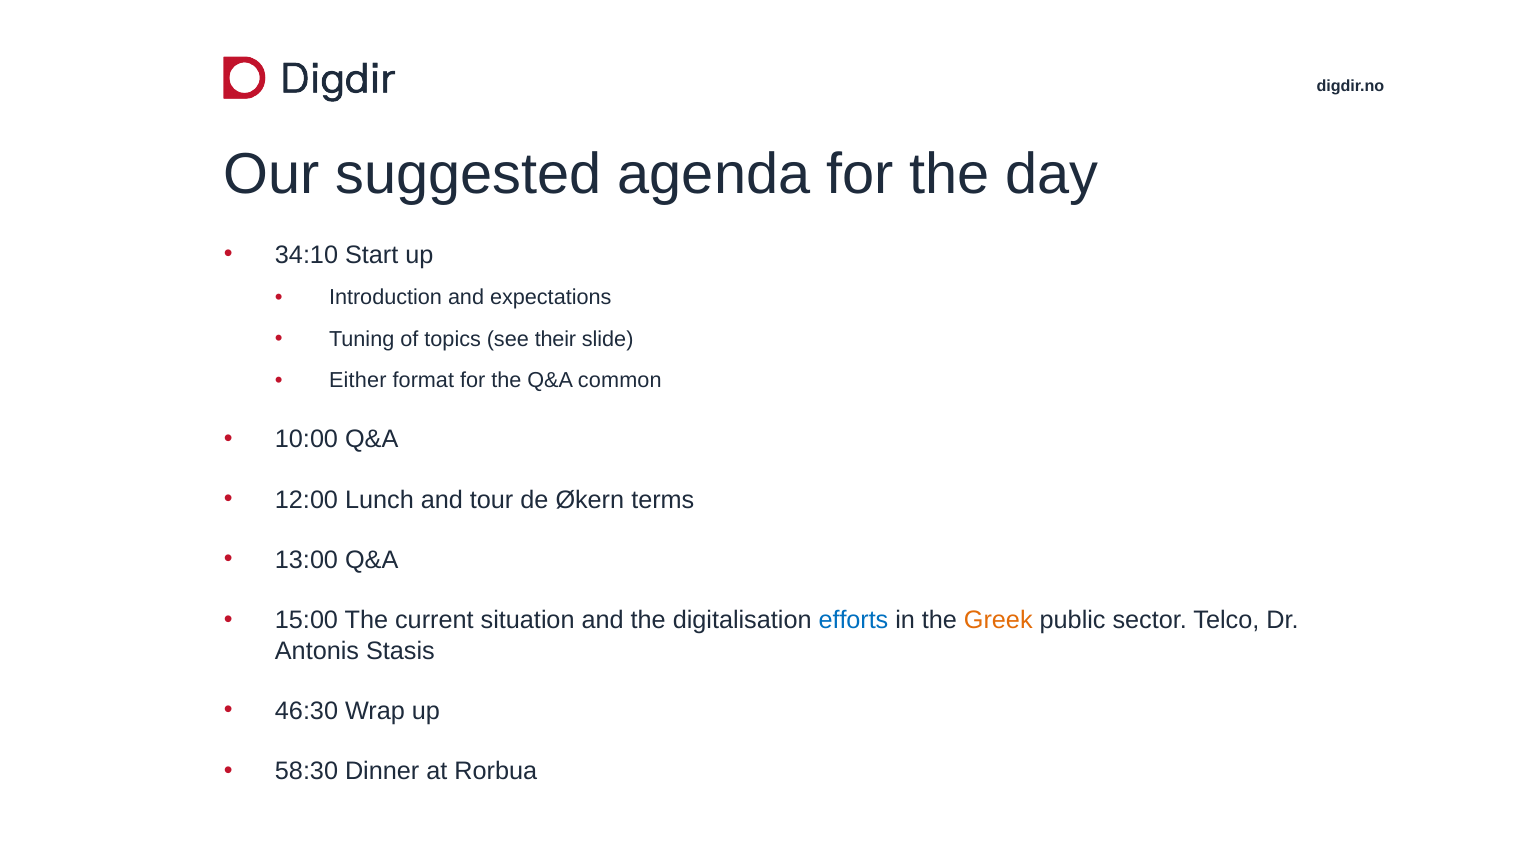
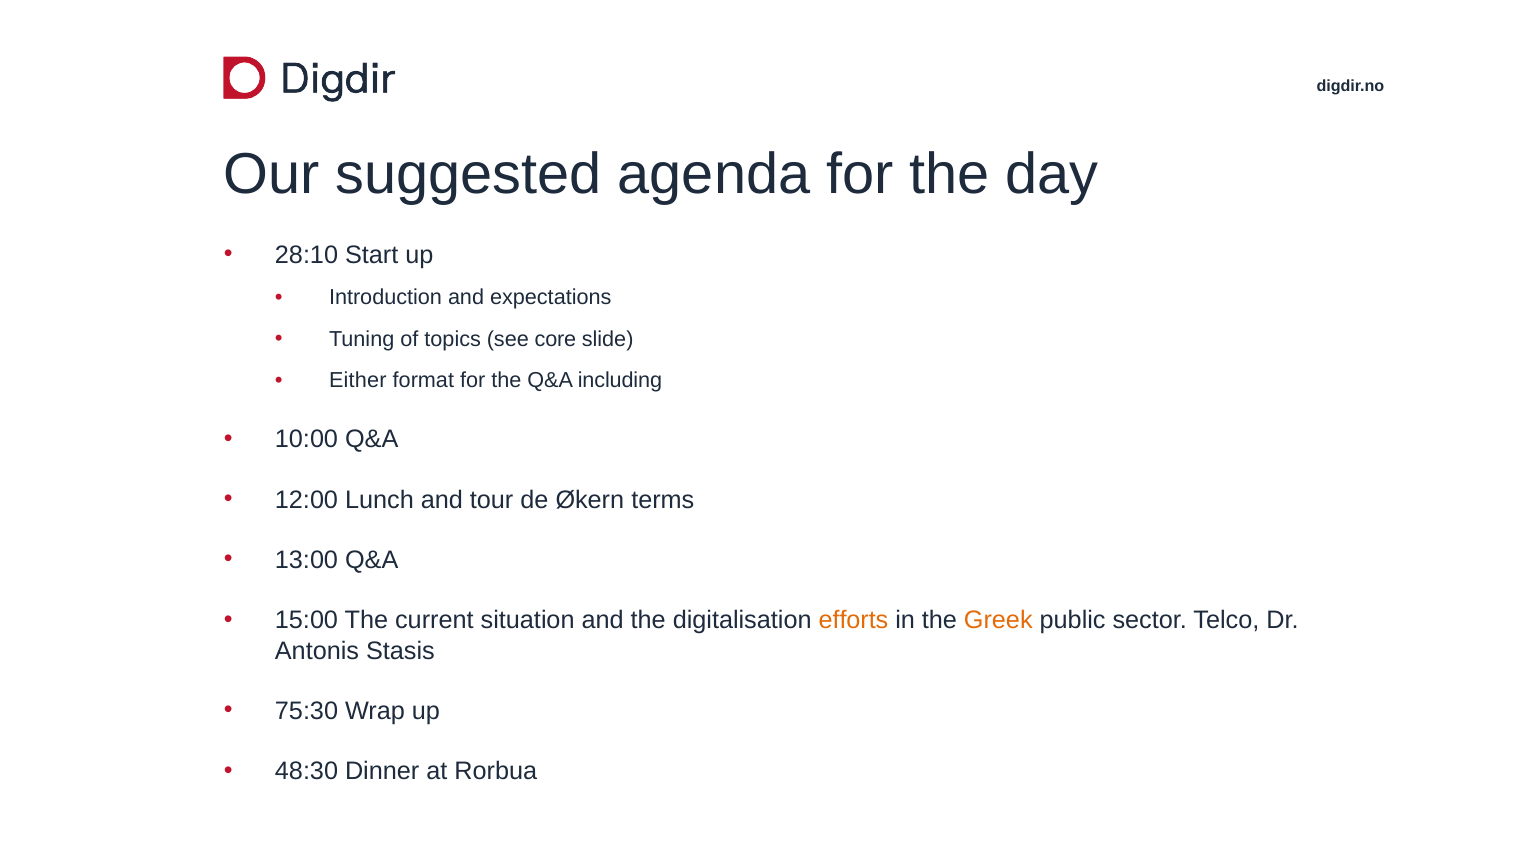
34:10: 34:10 -> 28:10
their: their -> core
common: common -> including
efforts colour: blue -> orange
46:30: 46:30 -> 75:30
58:30: 58:30 -> 48:30
